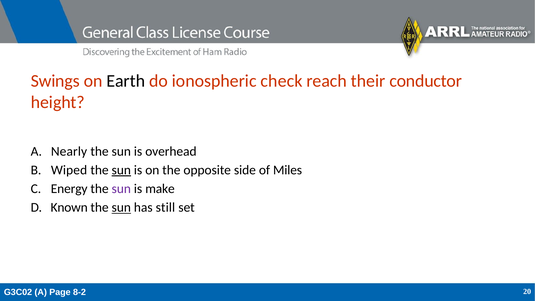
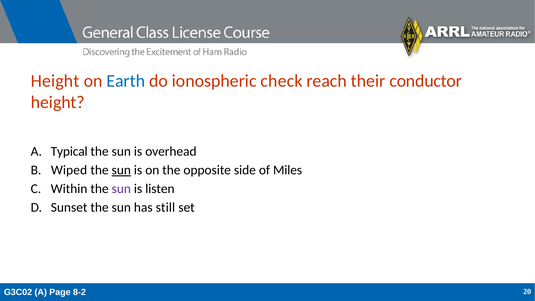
Swings at (55, 81): Swings -> Height
Earth colour: black -> blue
Nearly: Nearly -> Typical
Energy: Energy -> Within
make: make -> listen
Known: Known -> Sunset
sun at (121, 208) underline: present -> none
